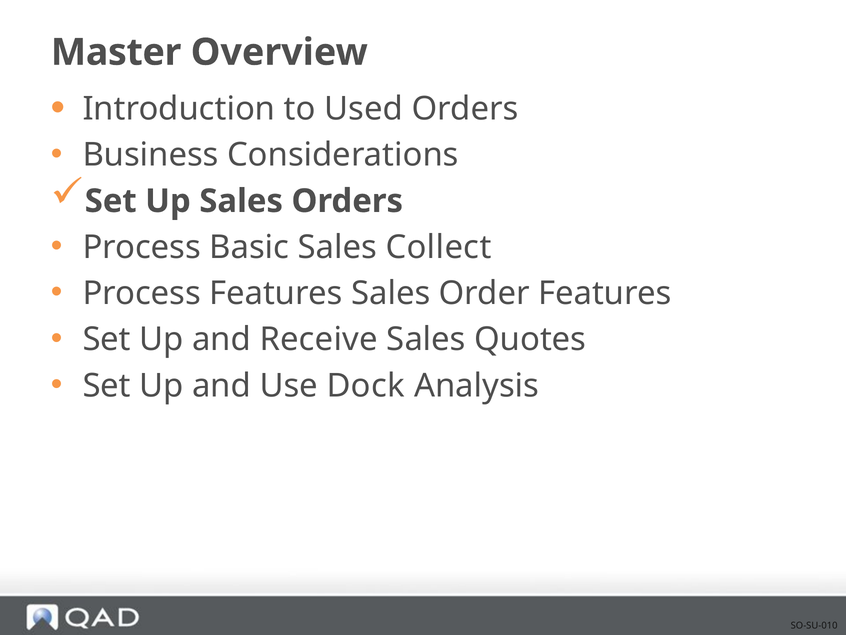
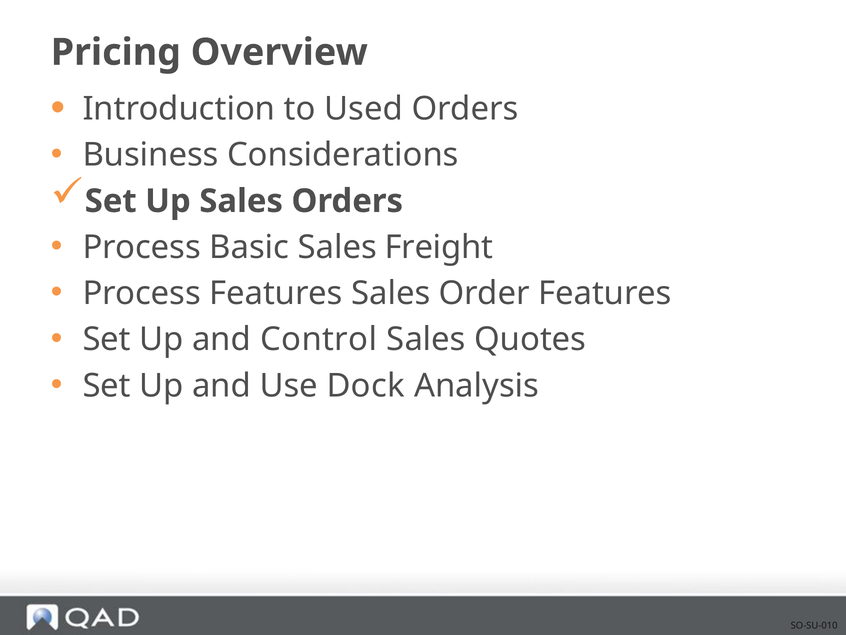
Master: Master -> Pricing
Collect: Collect -> Freight
Receive: Receive -> Control
